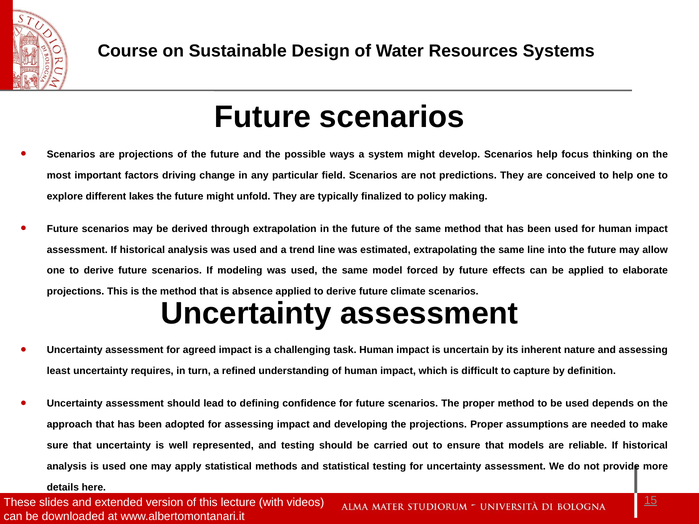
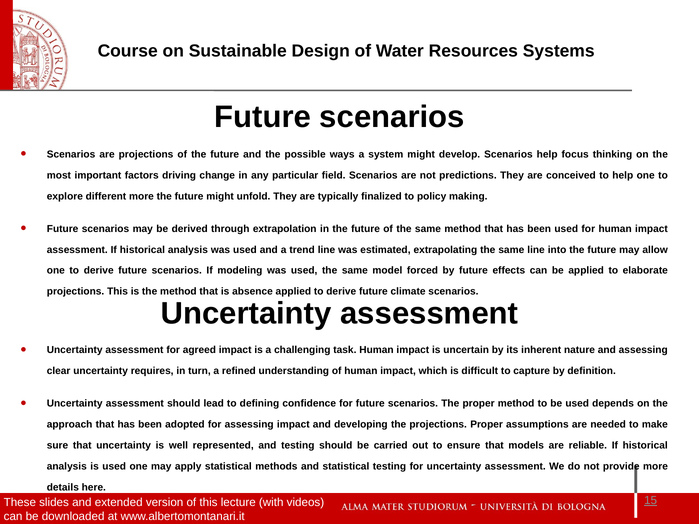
different lakes: lakes -> more
least: least -> clear
